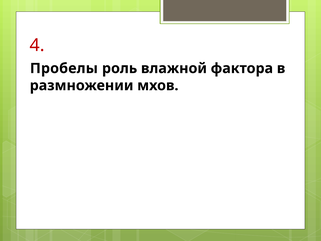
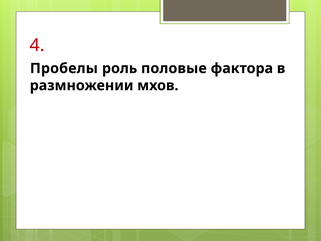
влажной: влажной -> половые
